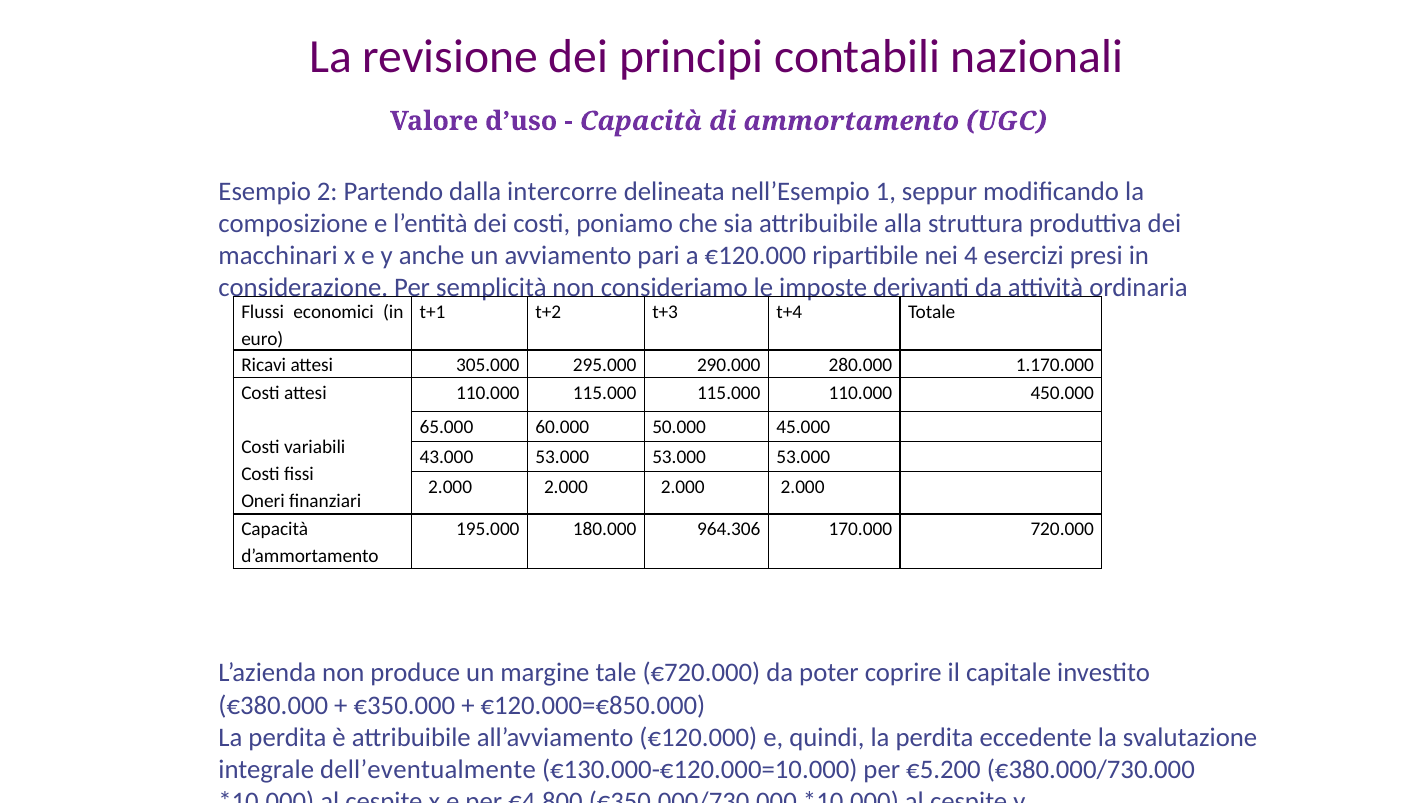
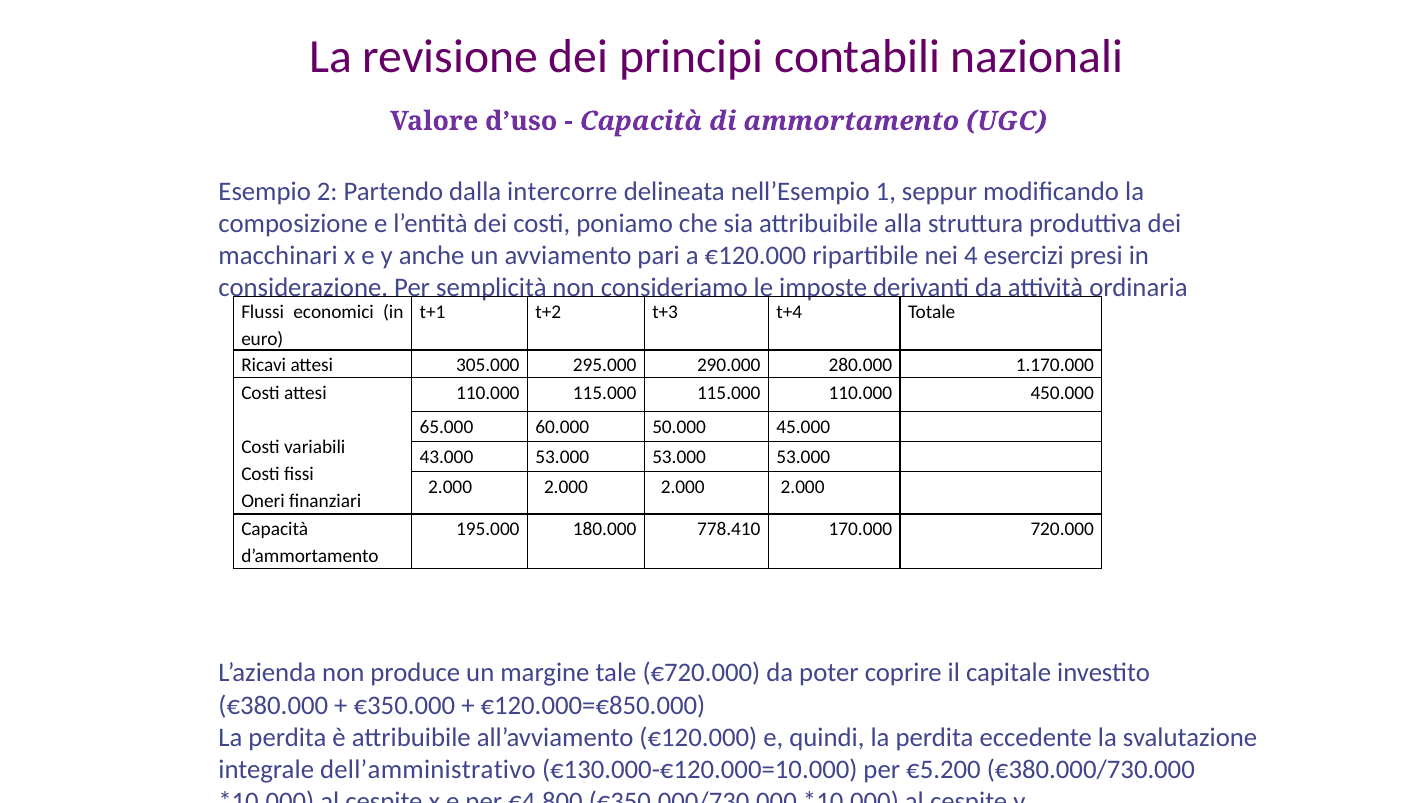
964.306: 964.306 -> 778.410
dell’eventualmente: dell’eventualmente -> dell’amministrativo
